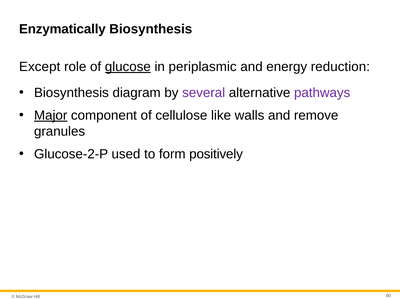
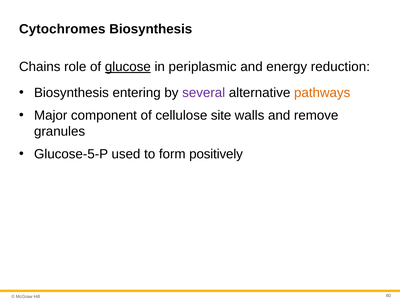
Enzymatically: Enzymatically -> Cytochromes
Except: Except -> Chains
diagram: diagram -> entering
pathways colour: purple -> orange
Major underline: present -> none
like: like -> site
Glucose-2-P: Glucose-2-P -> Glucose-5-P
